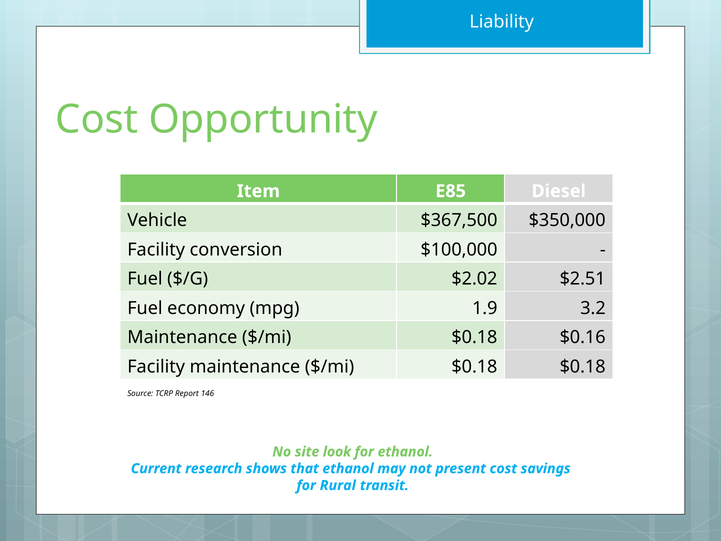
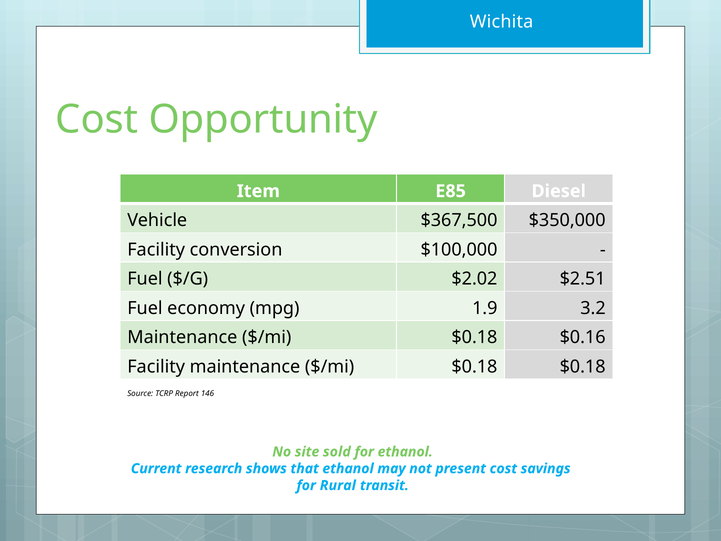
Liability: Liability -> Wichita
look: look -> sold
